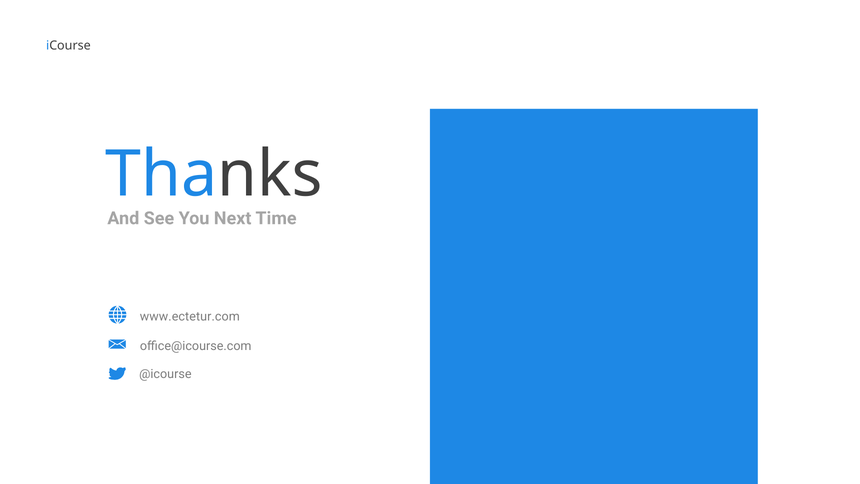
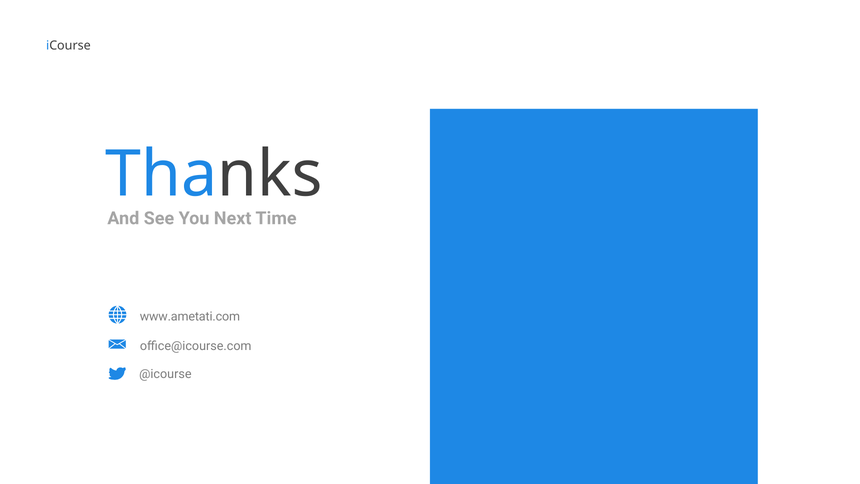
www.ectetur.com: www.ectetur.com -> www.ametati.com
